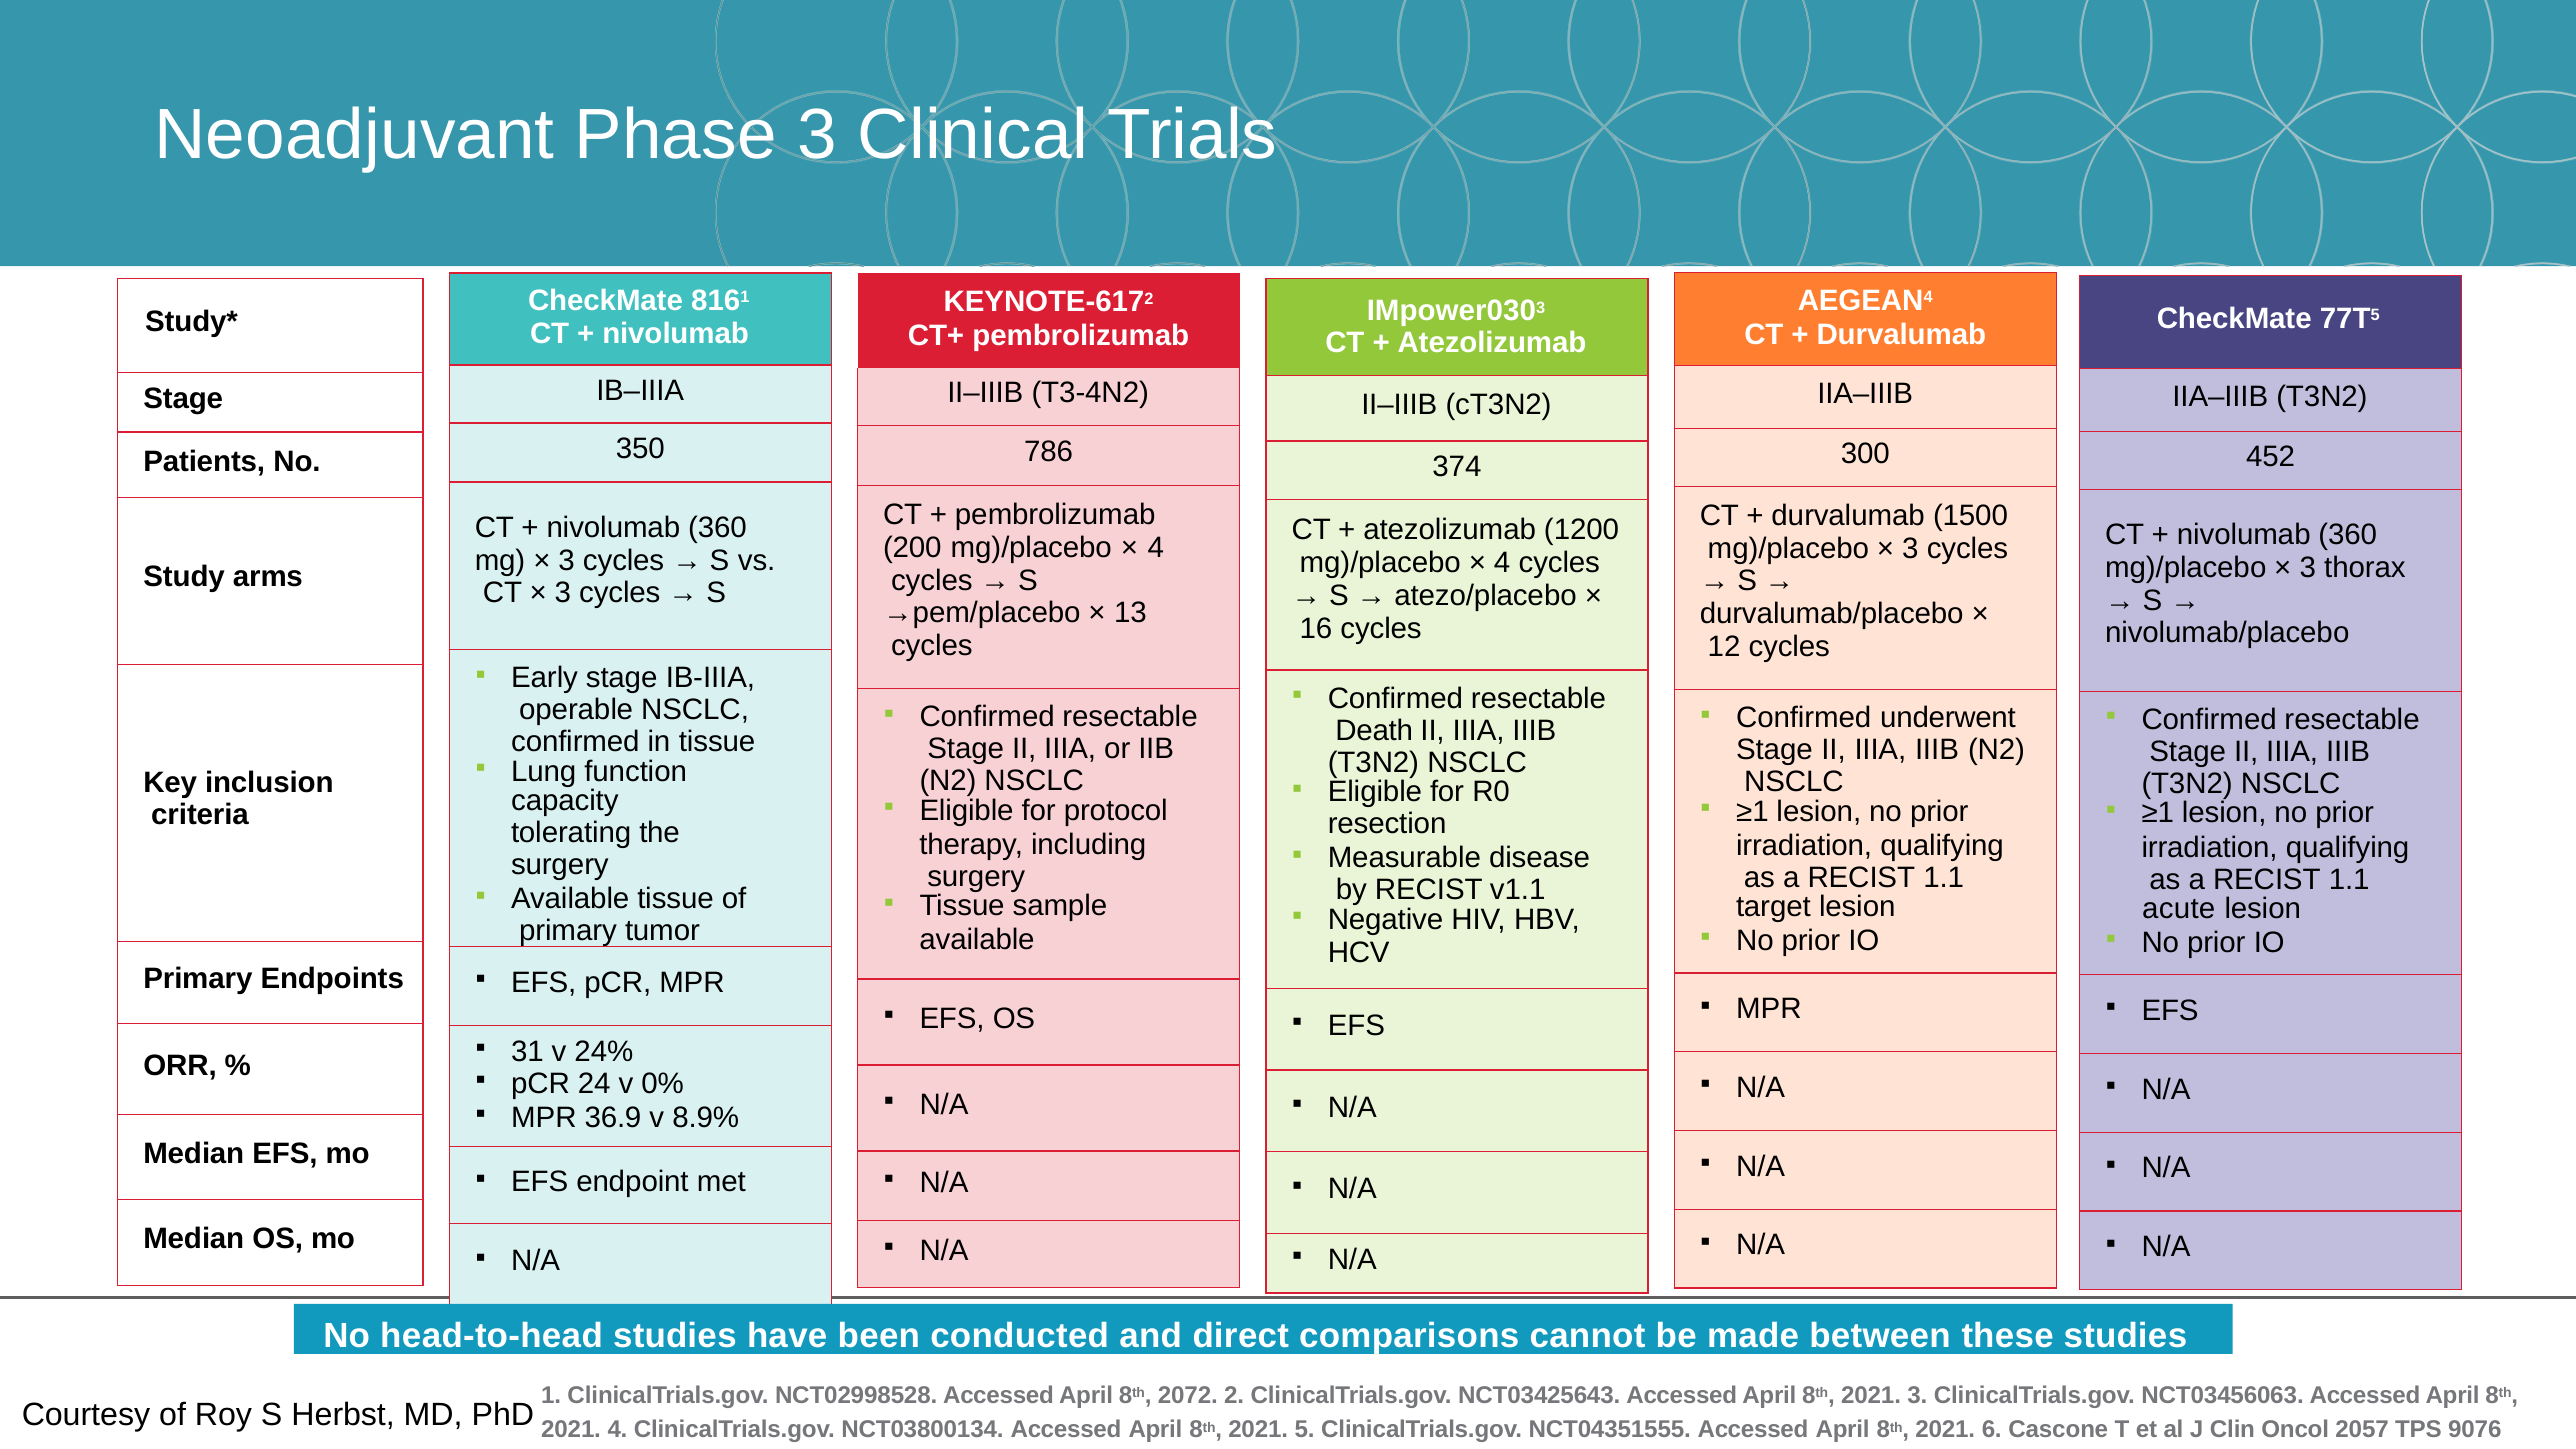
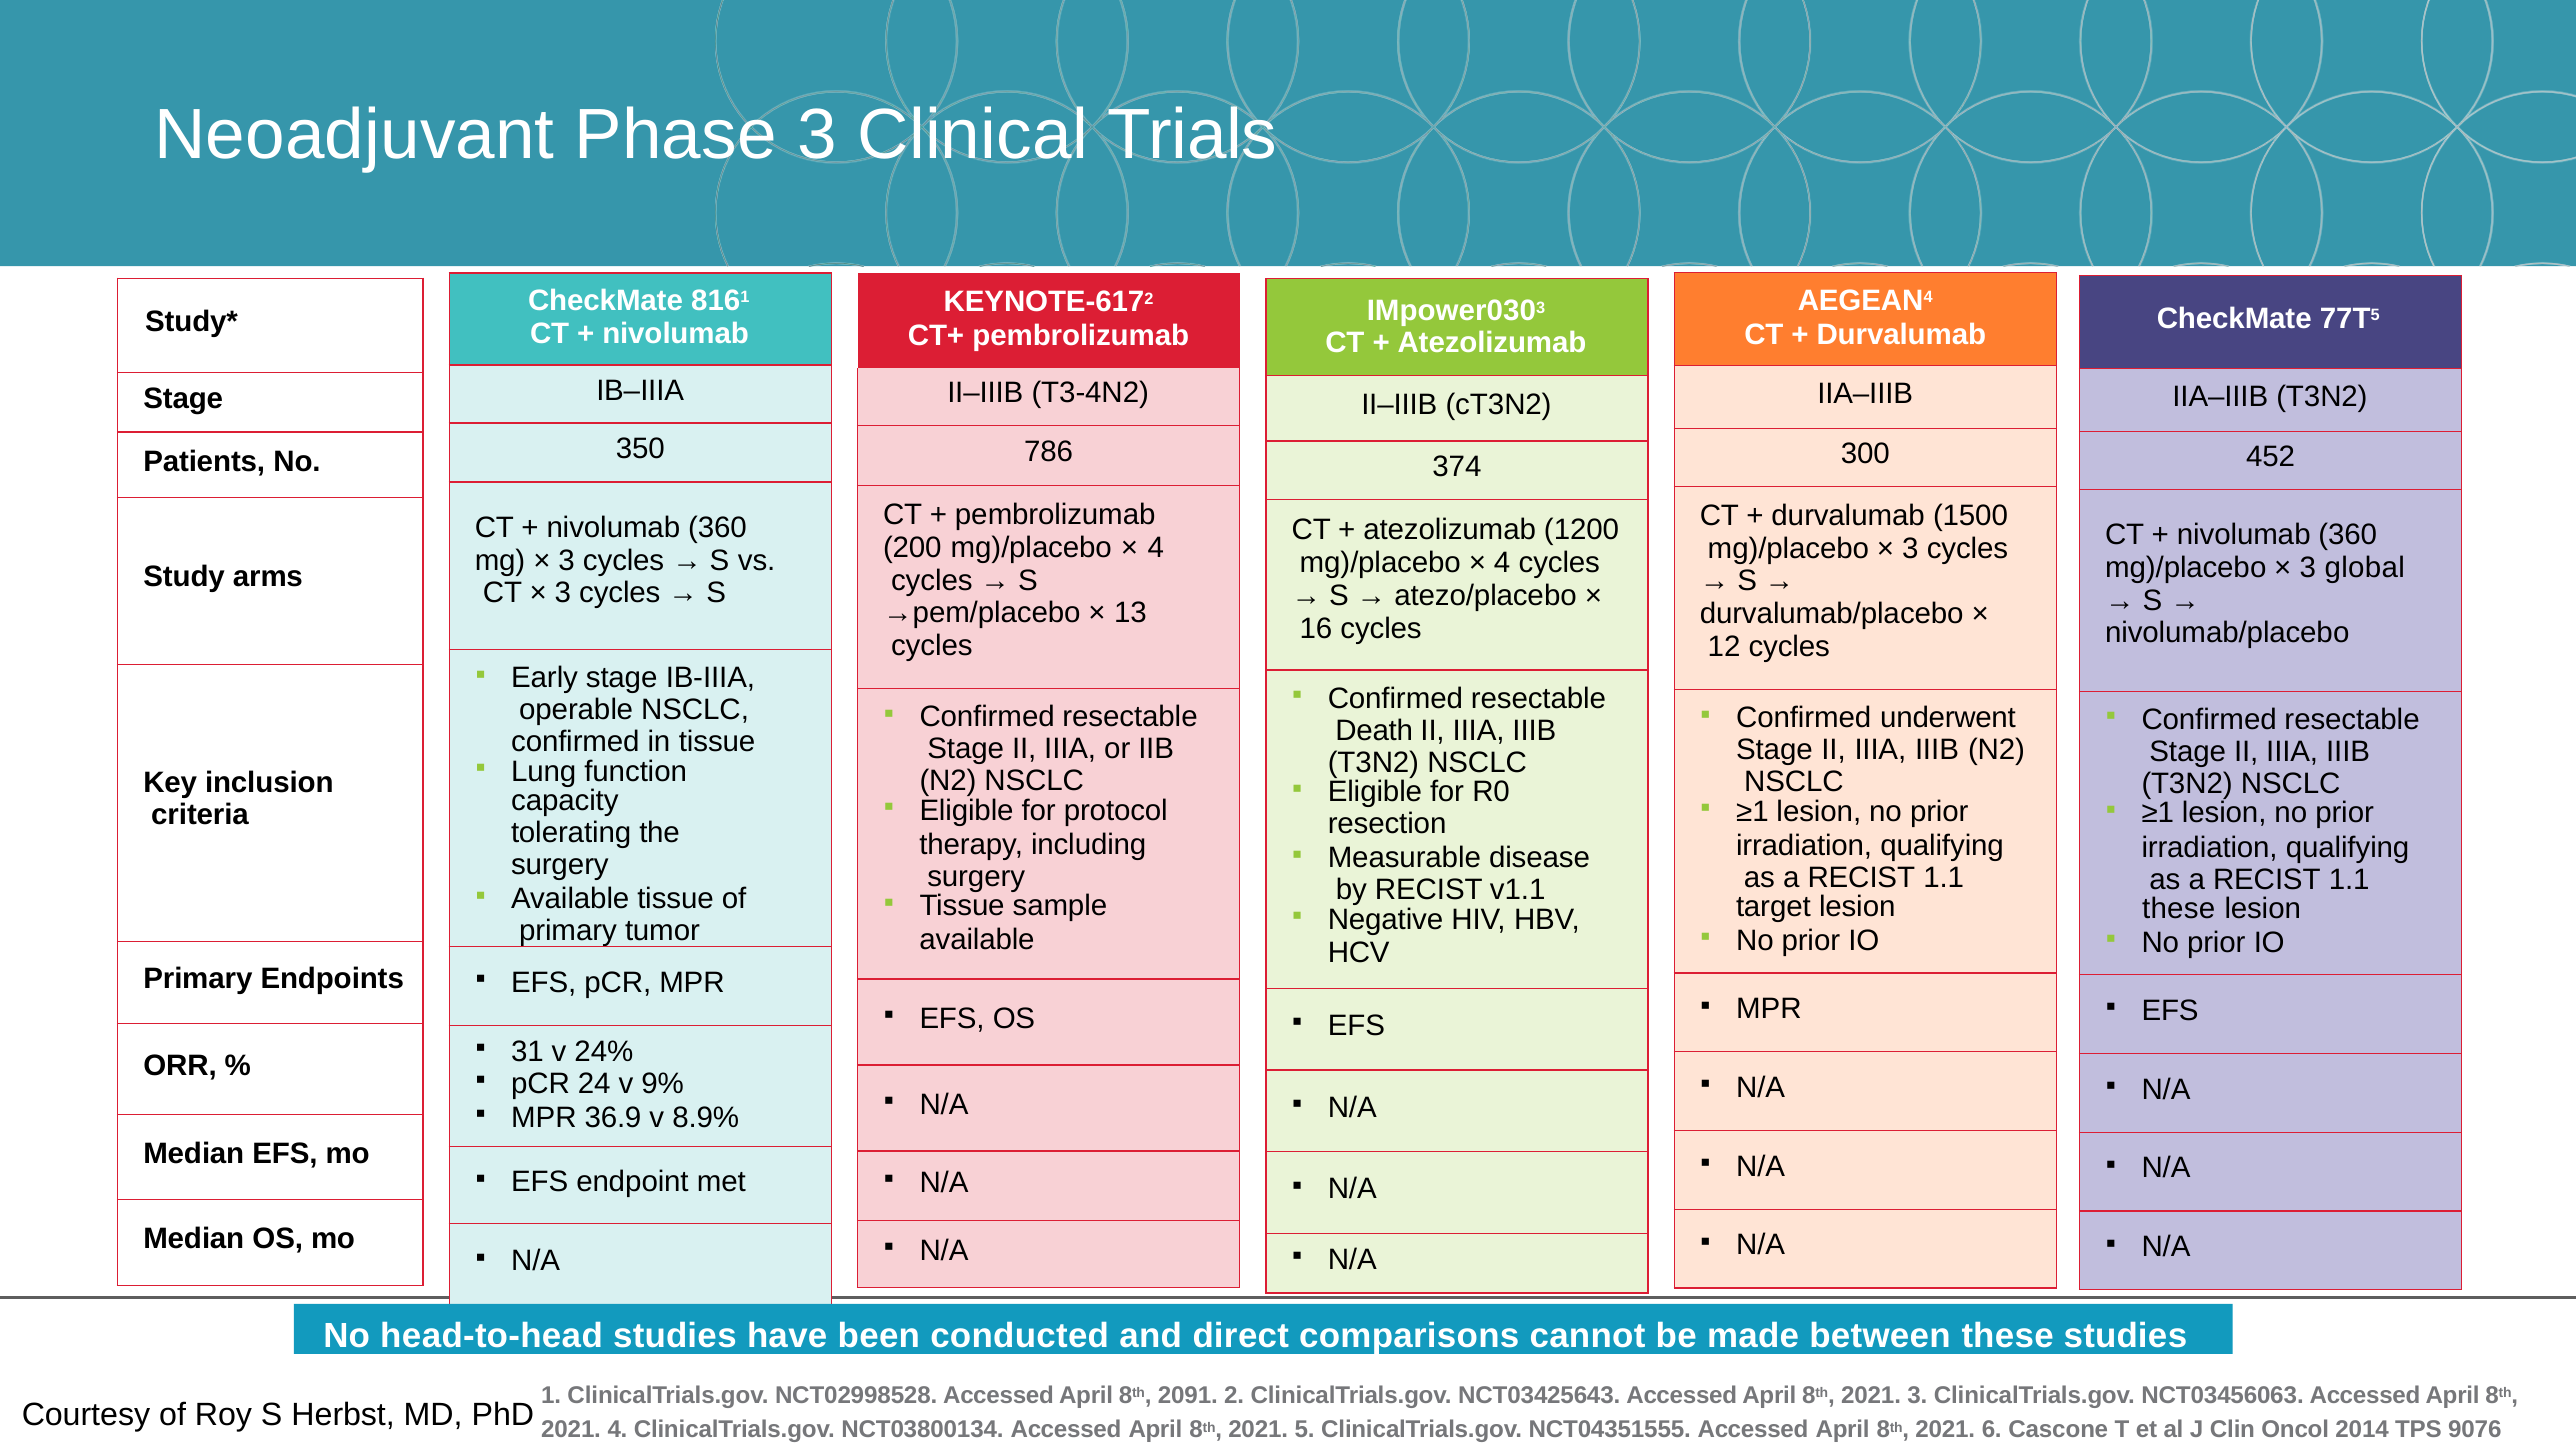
thorax: thorax -> global
acute at (2179, 909): acute -> these
0%: 0% -> 9%
2072: 2072 -> 2091
2057: 2057 -> 2014
